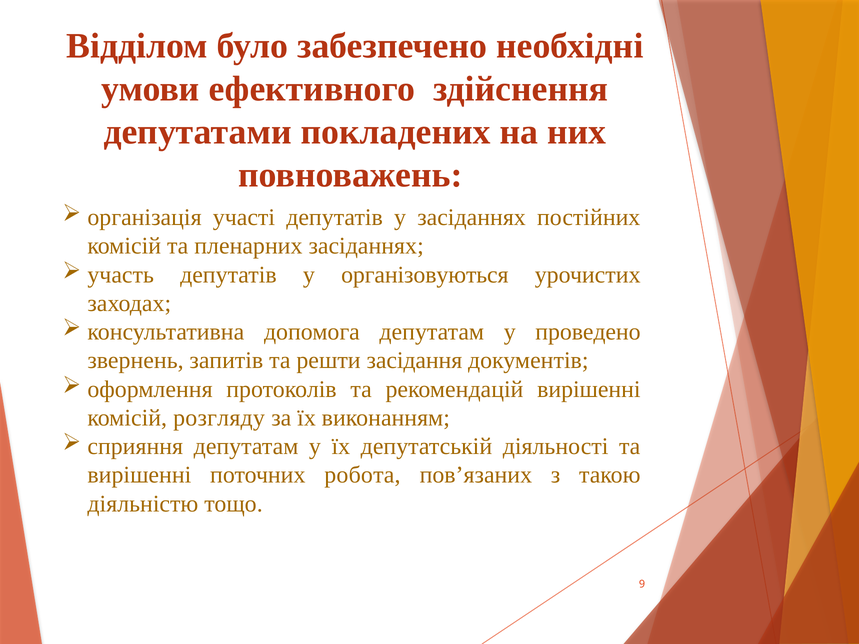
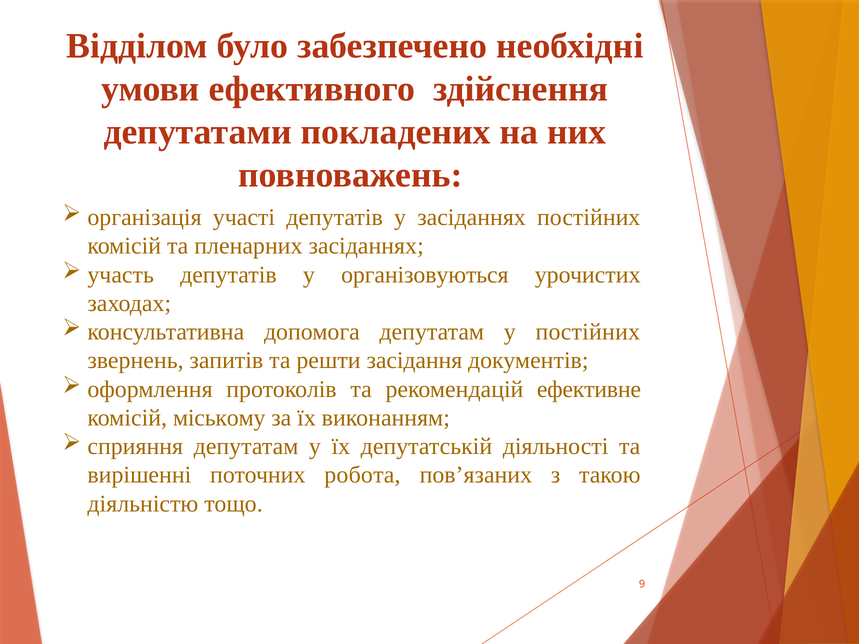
у проведено: проведено -> постійних
рекомендацій вирішенні: вирішенні -> ефективне
розгляду: розгляду -> міському
